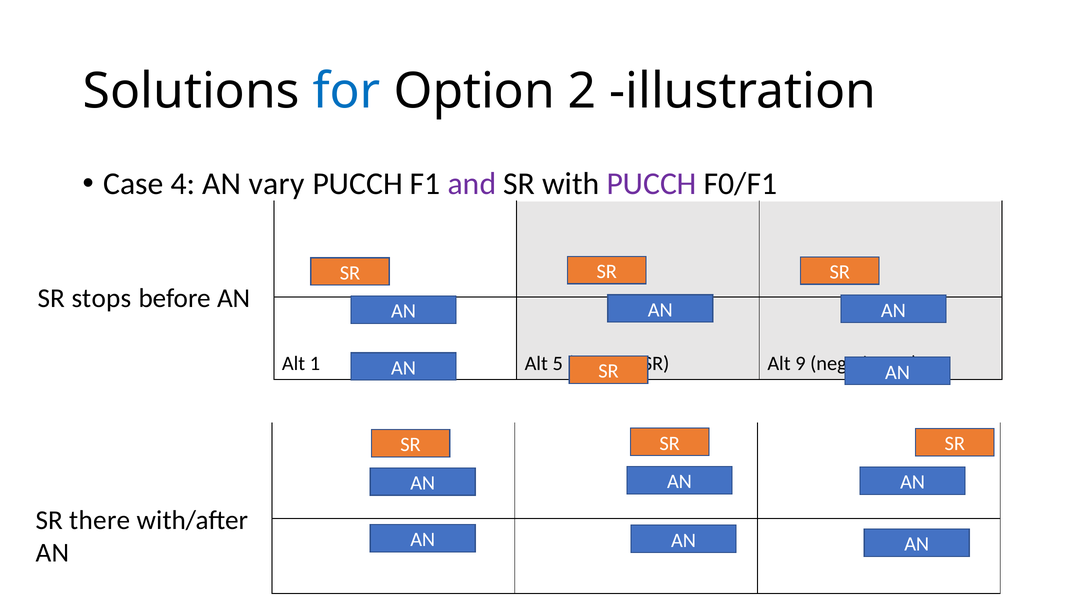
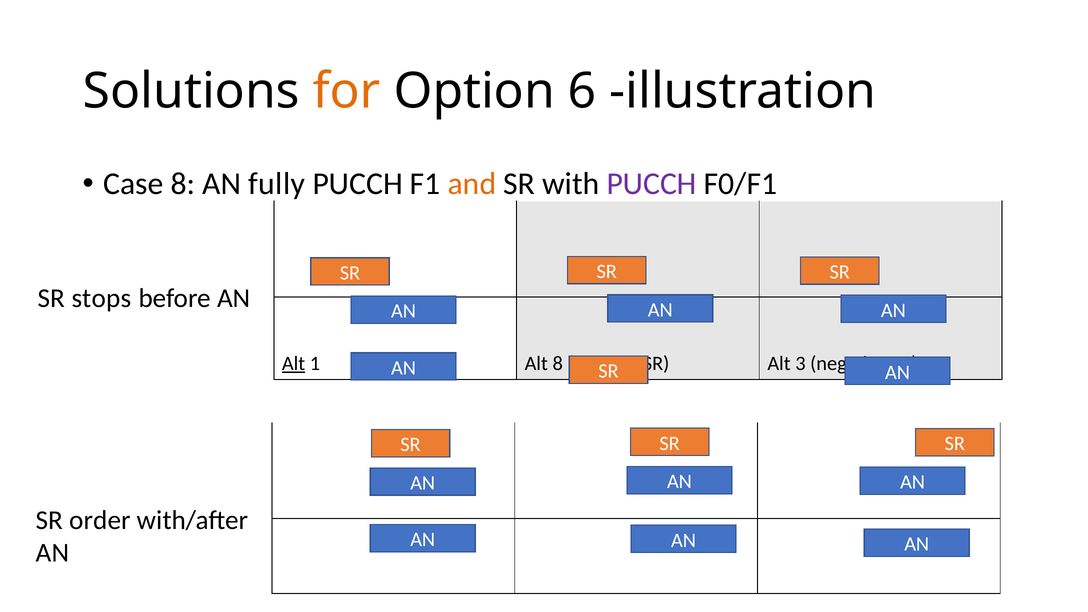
for colour: blue -> orange
2: 2 -> 6
Case 4: 4 -> 8
vary: vary -> fully
and colour: purple -> orange
Alt at (294, 363) underline: none -> present
Alt 5: 5 -> 8
9: 9 -> 3
there: there -> order
